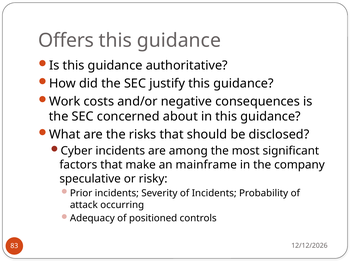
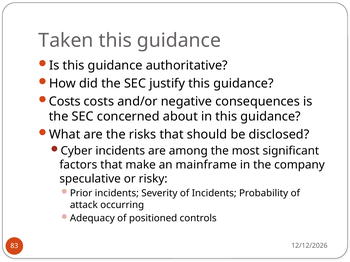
Offers: Offers -> Taken
Work at (65, 102): Work -> Costs
